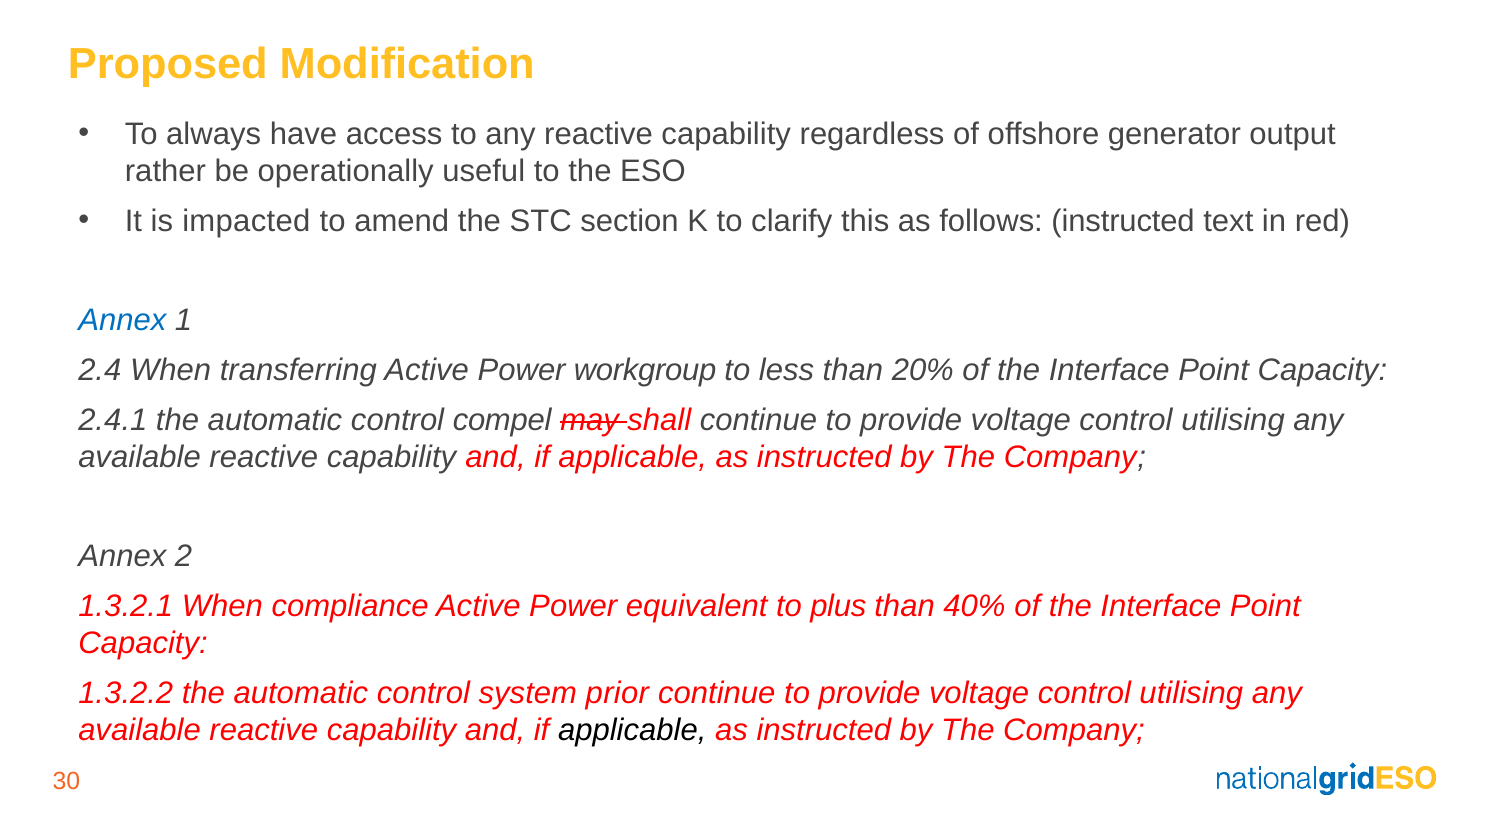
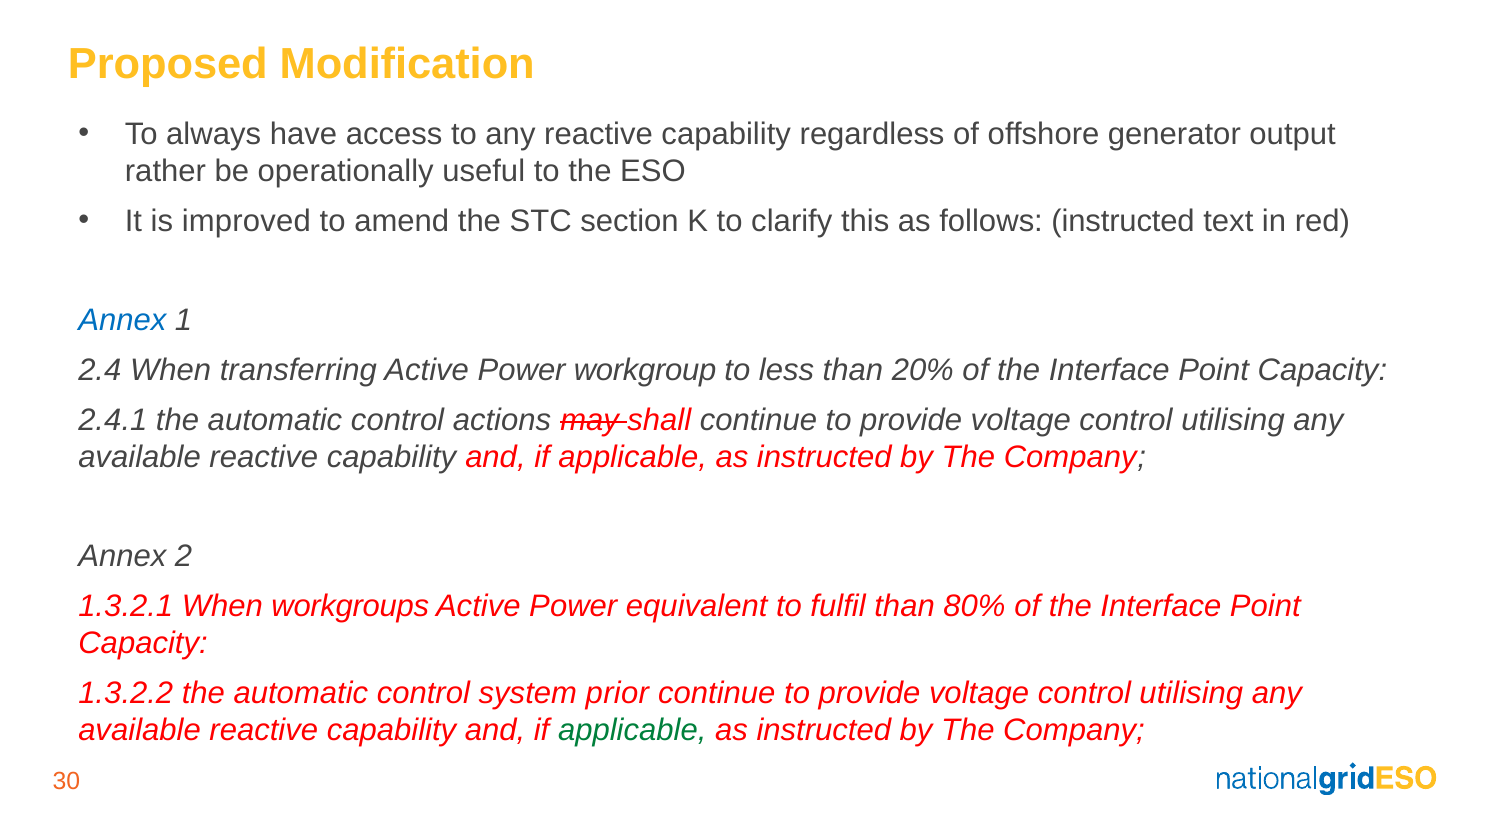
impacted: impacted -> improved
compel: compel -> actions
compliance: compliance -> workgroups
plus: plus -> fulfil
40%: 40% -> 80%
applicable at (632, 730) colour: black -> green
